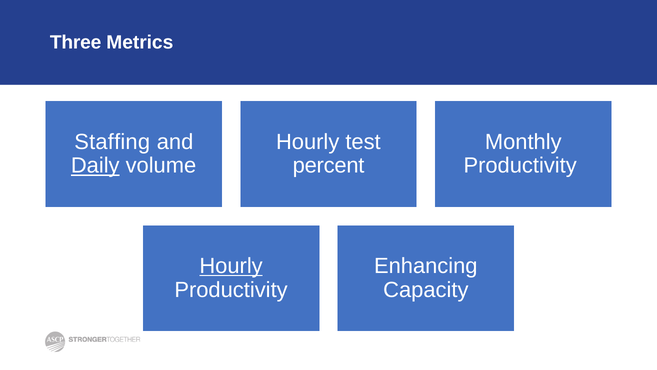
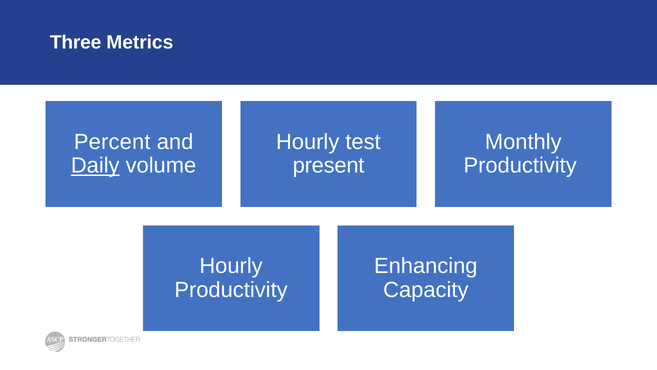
Staffing: Staffing -> Percent
percent: percent -> present
Hourly at (231, 266) underline: present -> none
